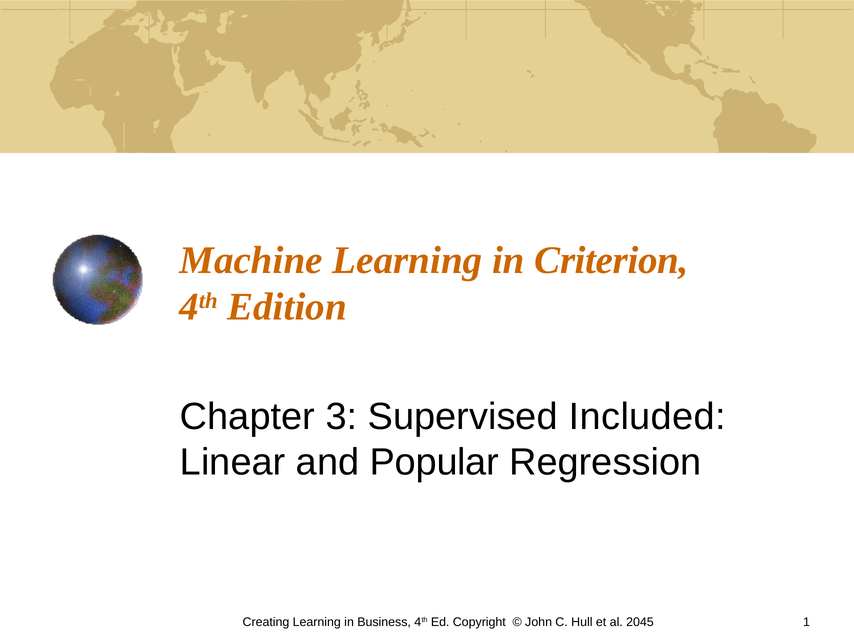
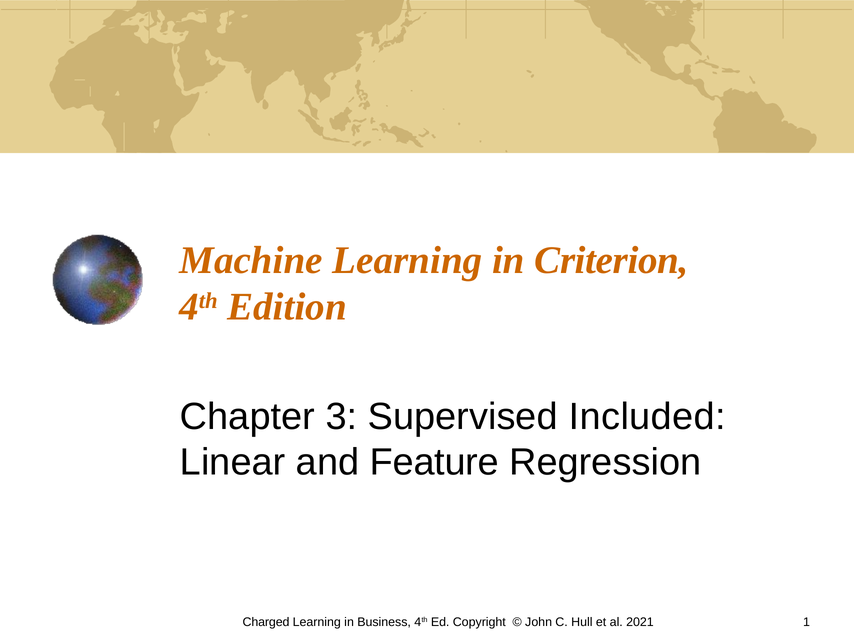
Popular: Popular -> Feature
Creating: Creating -> Charged
2045: 2045 -> 2021
